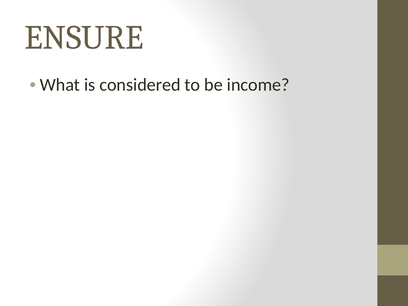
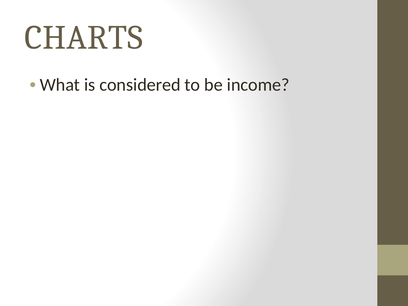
ENSURE: ENSURE -> CHARTS
